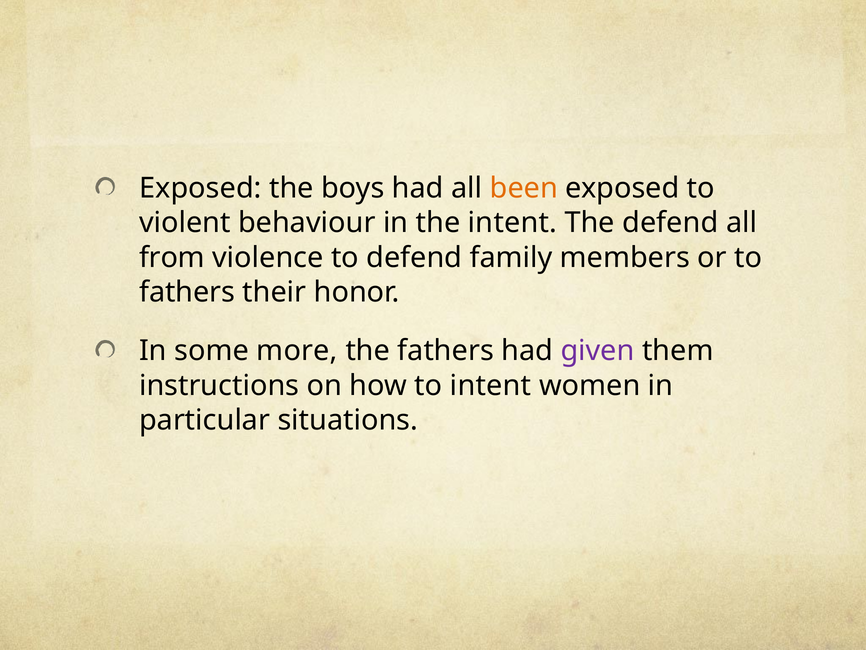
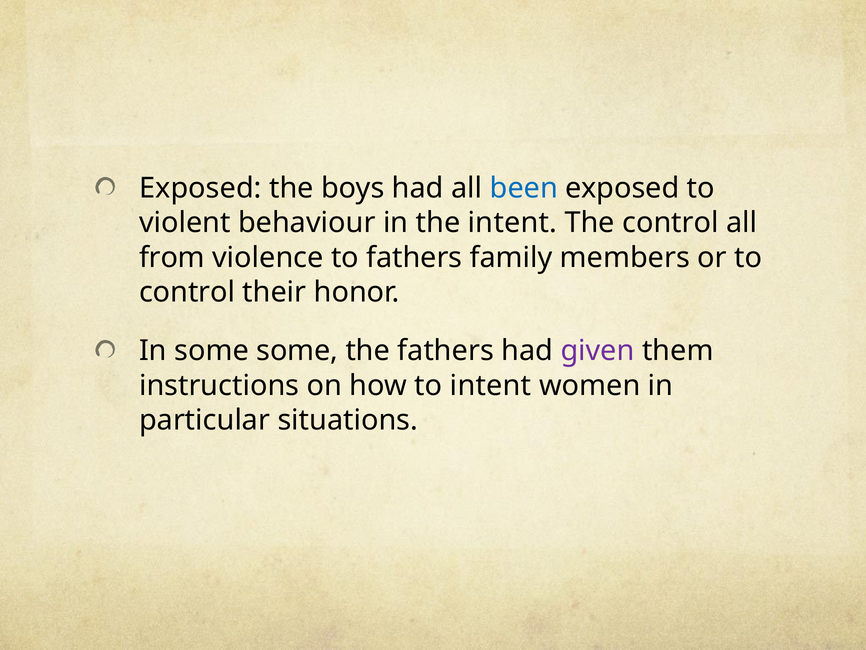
been colour: orange -> blue
The defend: defend -> control
to defend: defend -> fathers
fathers at (187, 292): fathers -> control
some more: more -> some
